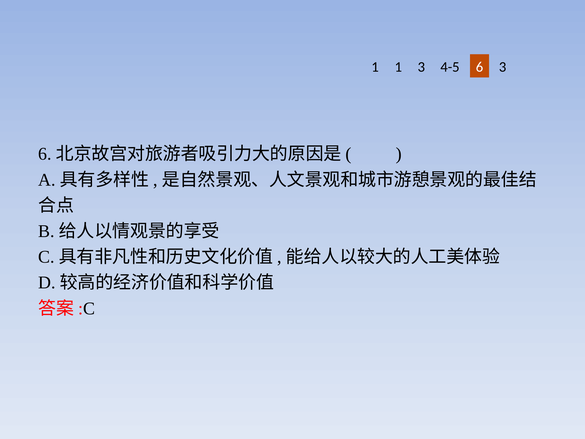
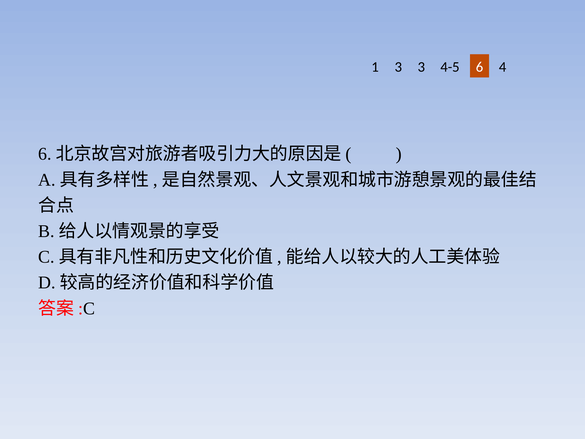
1 1: 1 -> 3
6 3: 3 -> 4
